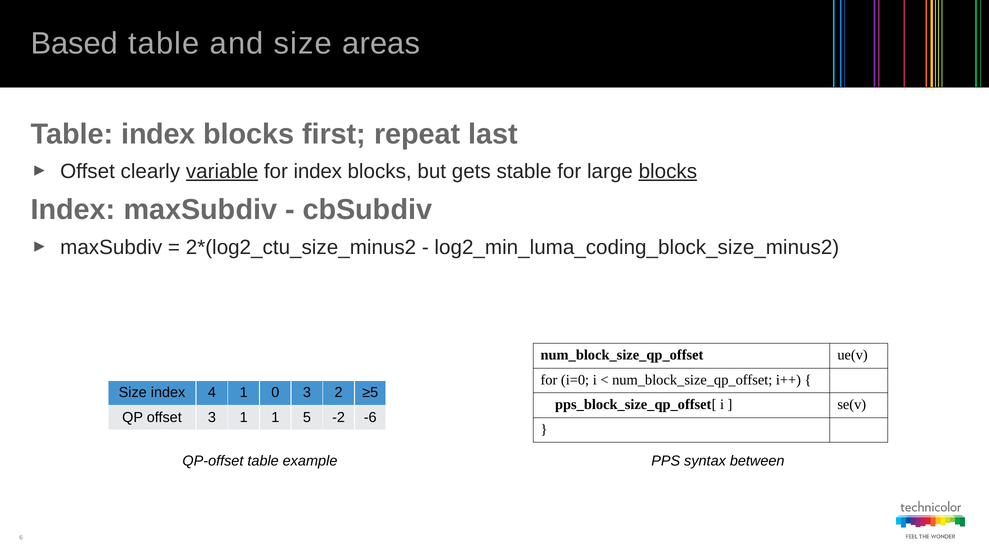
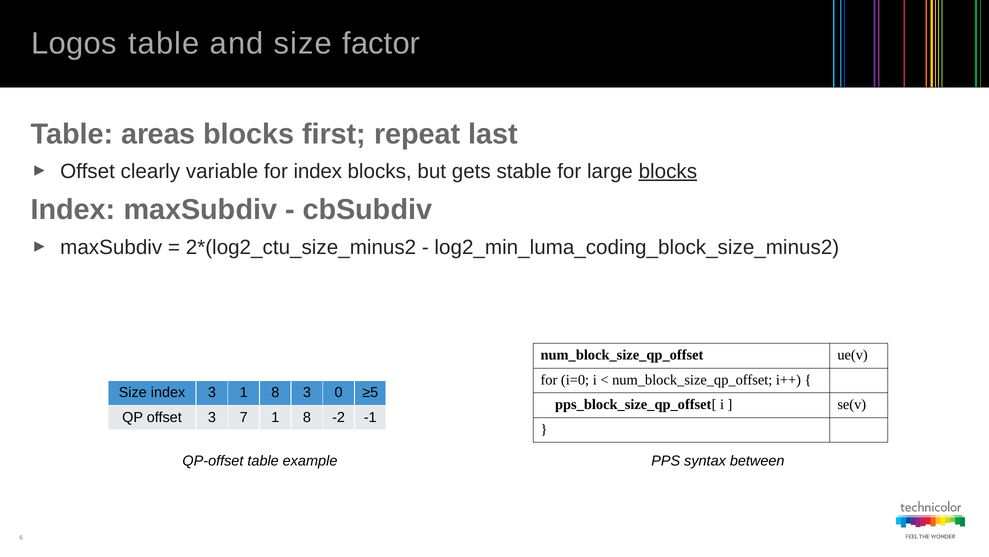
Based: Based -> Logos
areas: areas -> factor
Table index: index -> areas
variable underline: present -> none
index 4: 4 -> 3
0 at (275, 392): 0 -> 8
2: 2 -> 0
3 1: 1 -> 7
5 at (307, 417): 5 -> 8
-6: -6 -> -1
